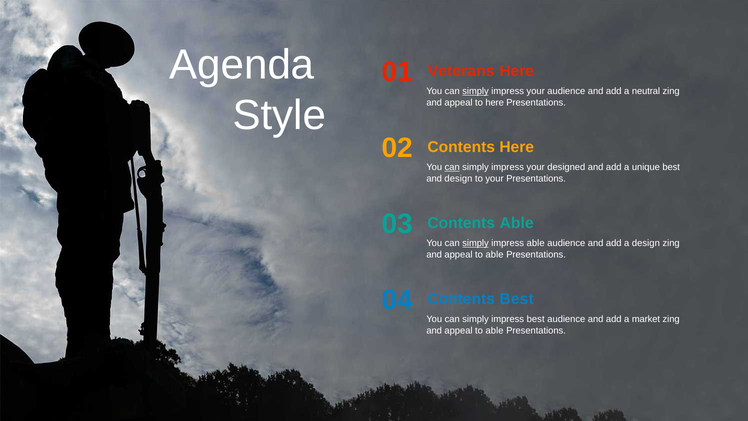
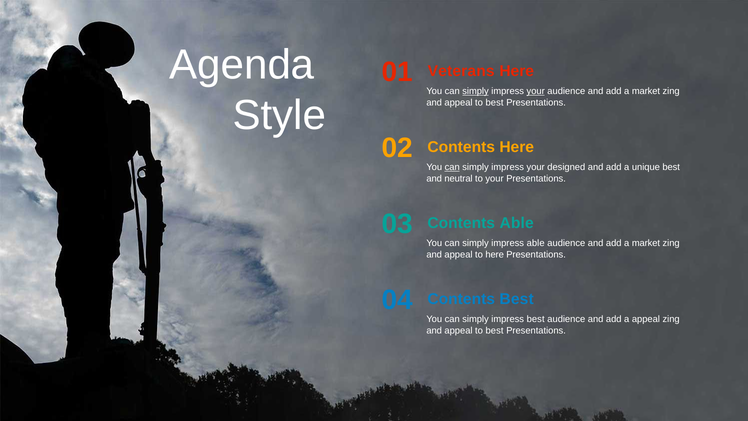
your at (536, 91) underline: none -> present
neutral at (646, 91): neutral -> market
here at (495, 102): here -> best
and design: design -> neutral
simply at (476, 243) underline: present -> none
design at (646, 243): design -> market
able at (495, 254): able -> here
a market: market -> appeal
able at (495, 330): able -> best
